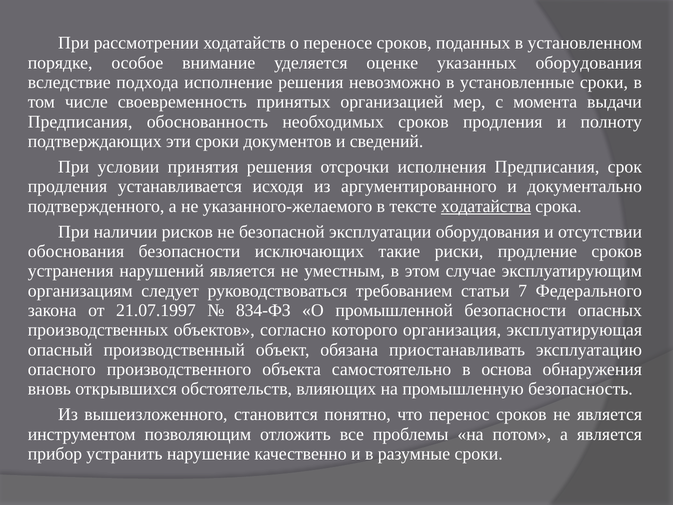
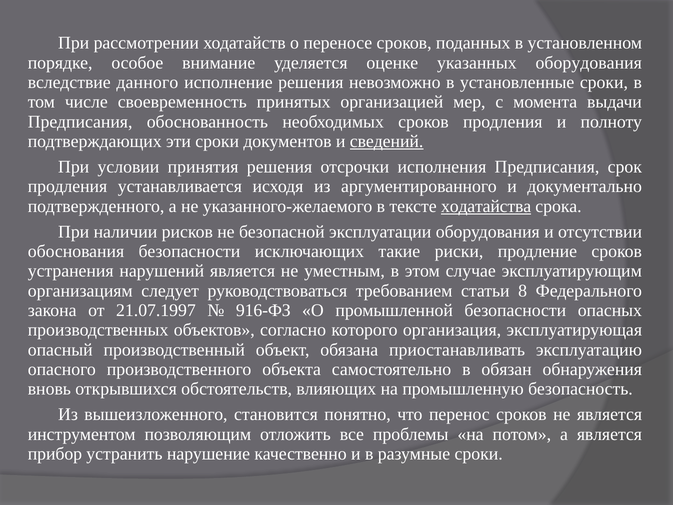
подхода: подхода -> данного
сведений underline: none -> present
7: 7 -> 8
834-ФЗ: 834-ФЗ -> 916-ФЗ
основа: основа -> обязан
